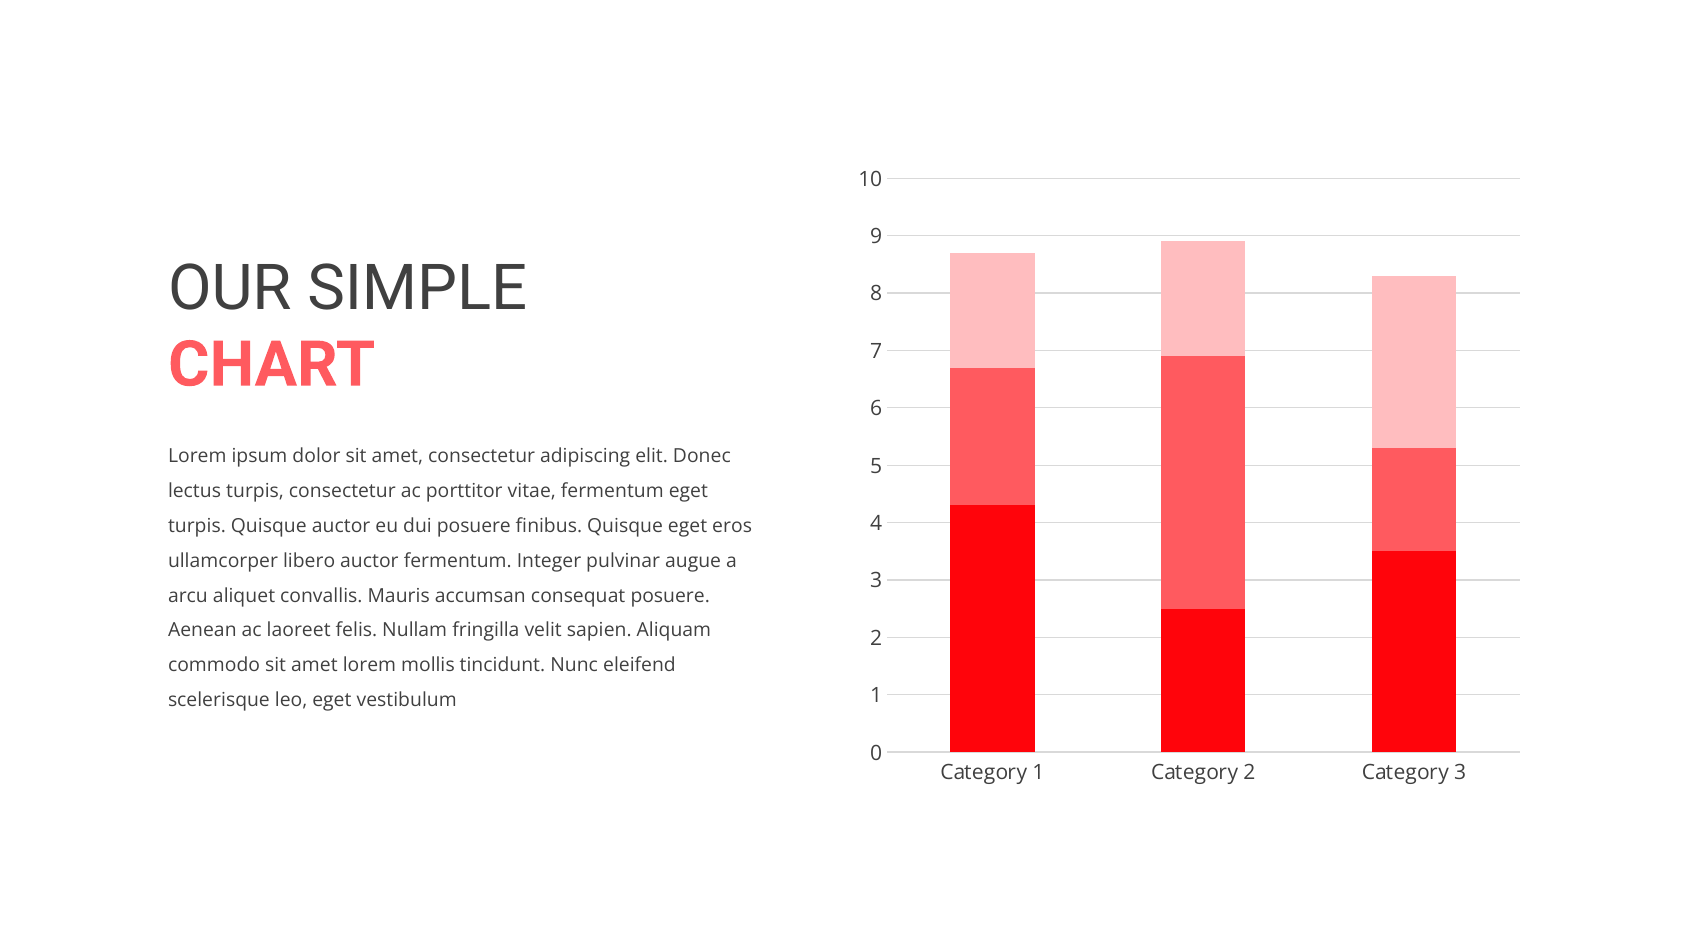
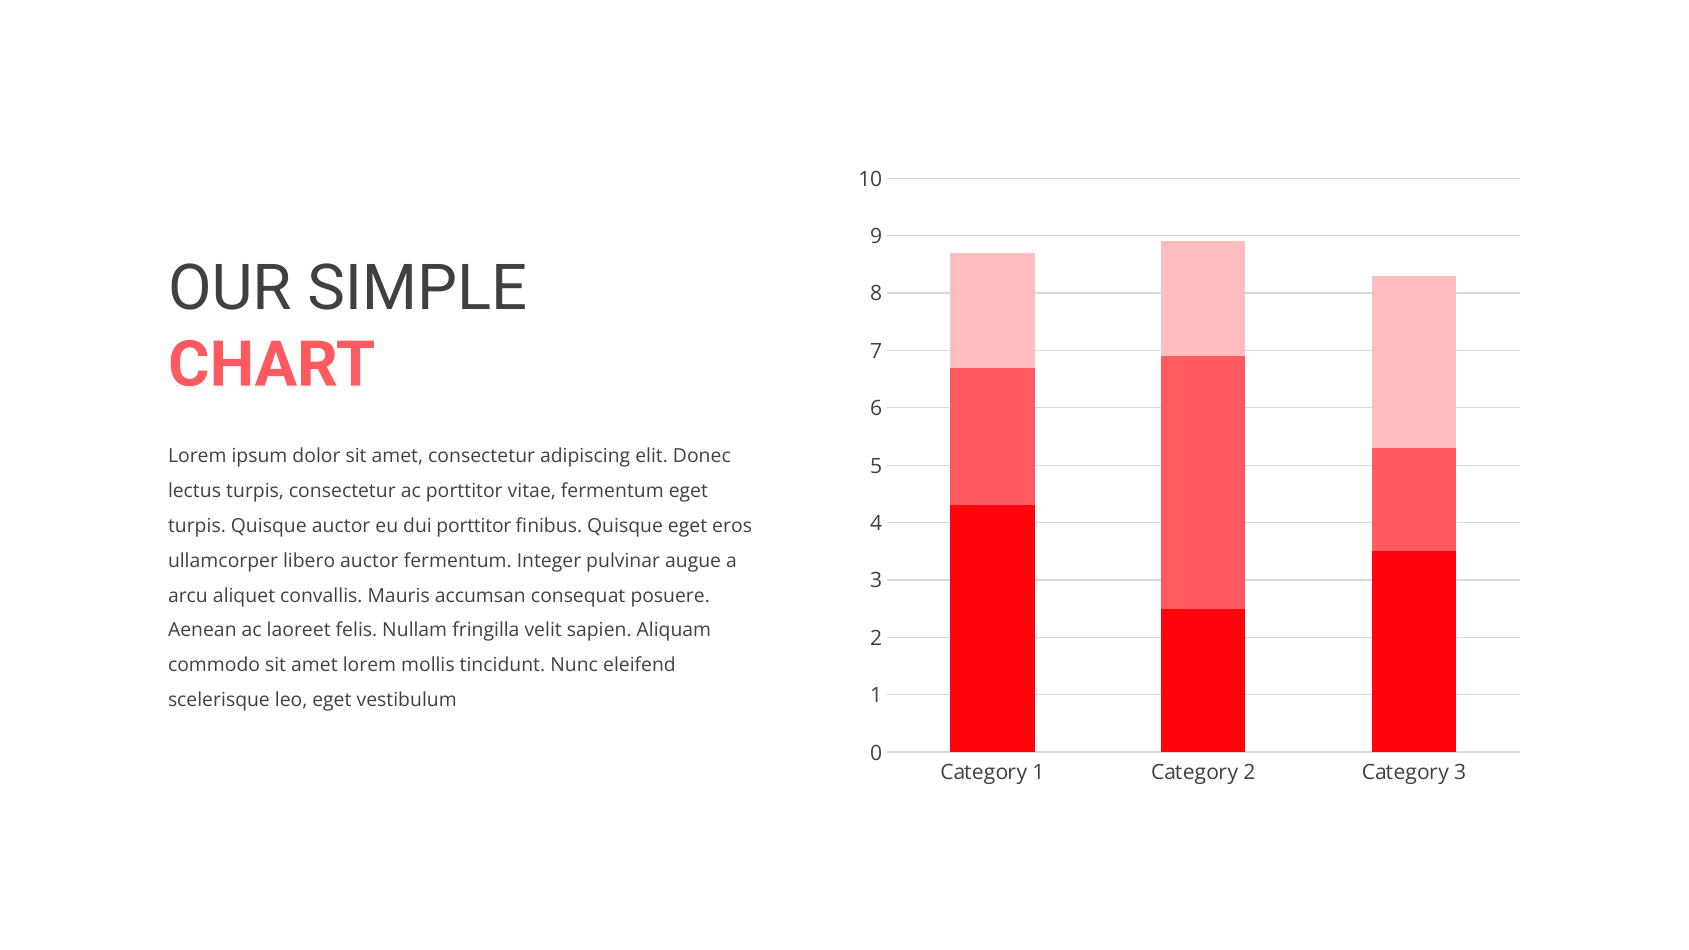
dui posuere: posuere -> porttitor
